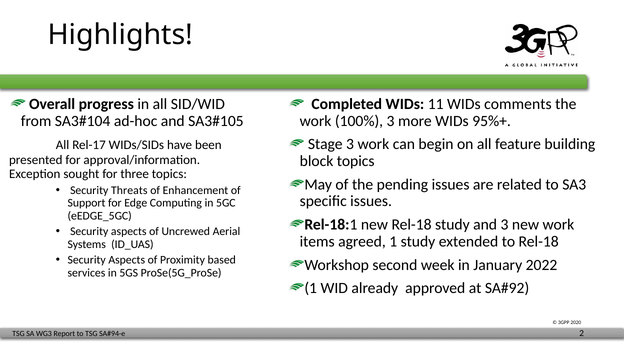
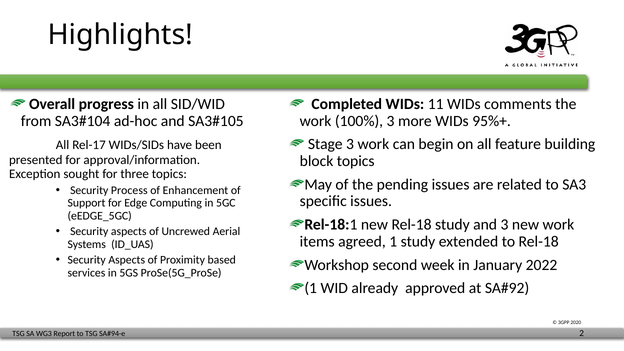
Threats: Threats -> Process
